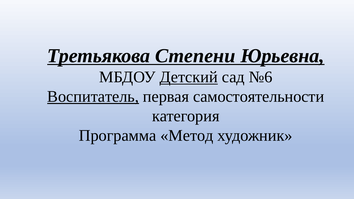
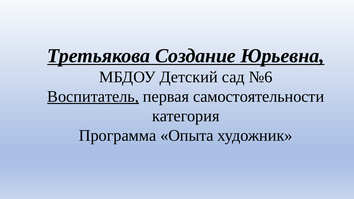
Степени: Степени -> Создание
Детский underline: present -> none
Метод: Метод -> Опыта
